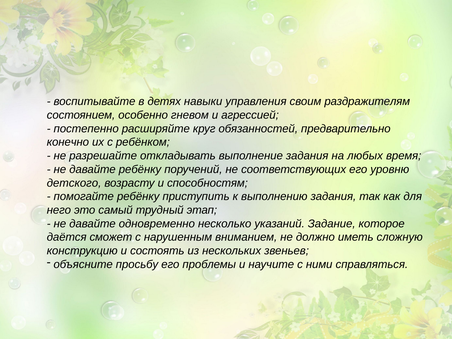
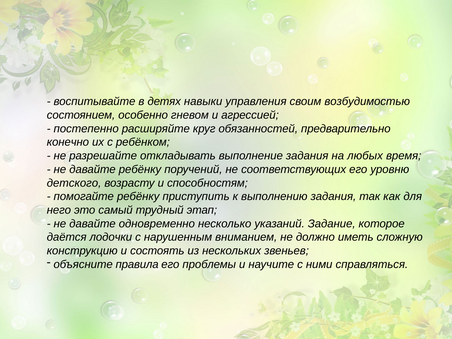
раздражителям: раздражителям -> возбудимостью
сможет: сможет -> лодочки
просьбу: просьбу -> правила
